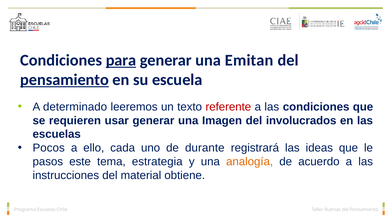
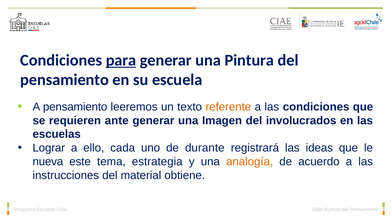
Emitan: Emitan -> Pintura
pensamiento at (65, 80) underline: present -> none
A determinado: determinado -> pensamiento
referente colour: red -> orange
usar: usar -> ante
Pocos: Pocos -> Lograr
pasos: pasos -> nueva
